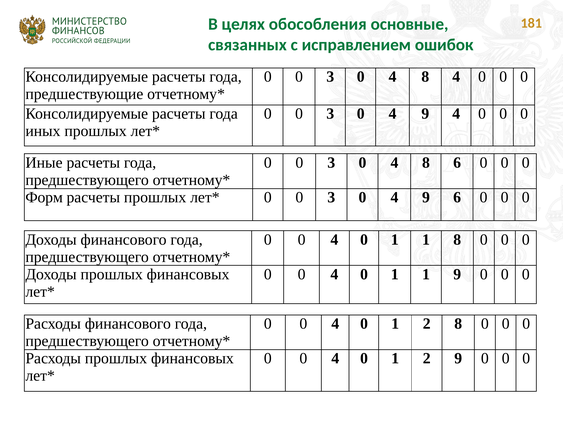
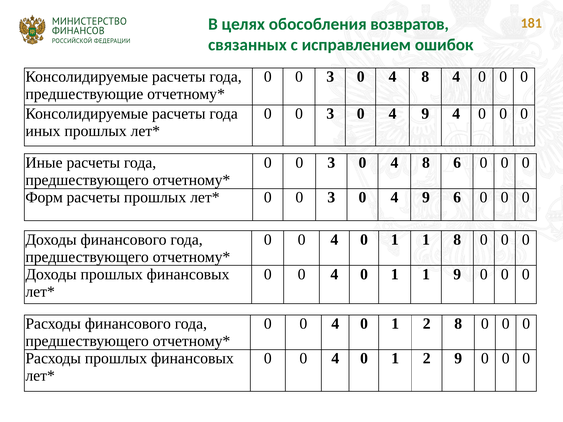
основные: основные -> возвратов
